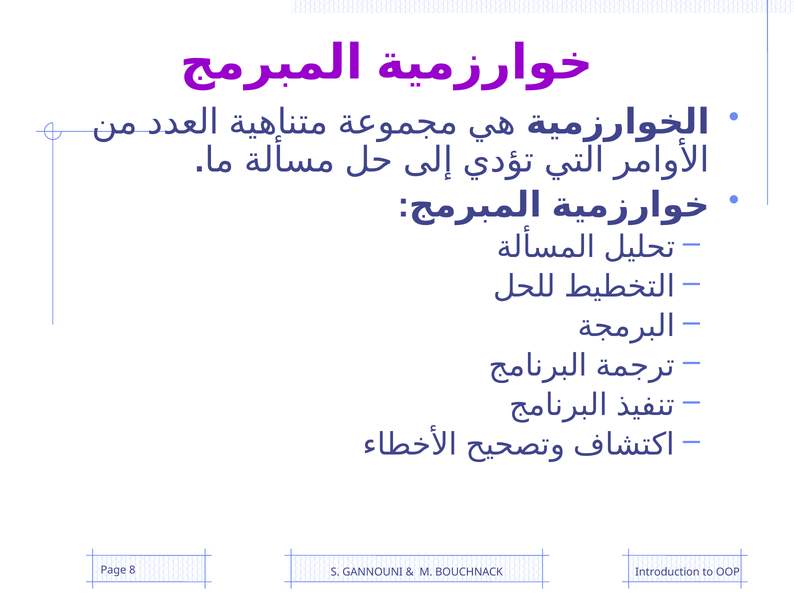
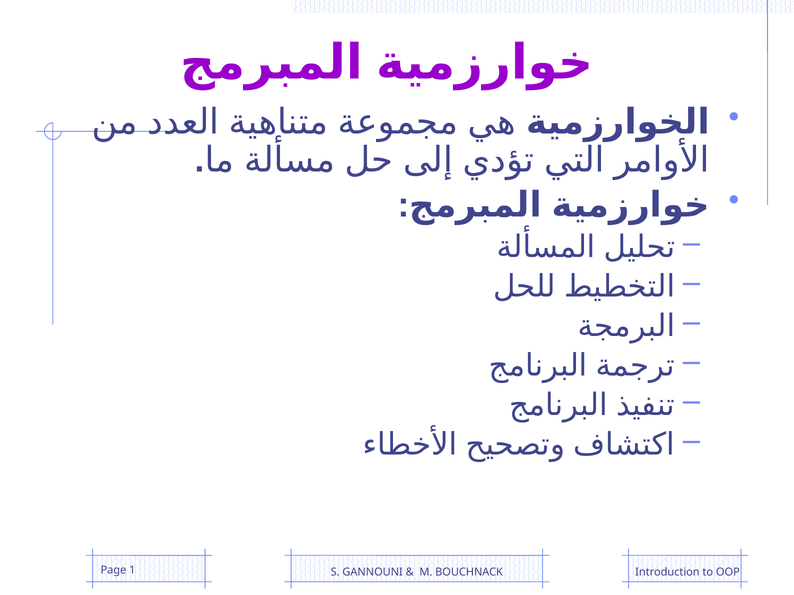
8: 8 -> 1
